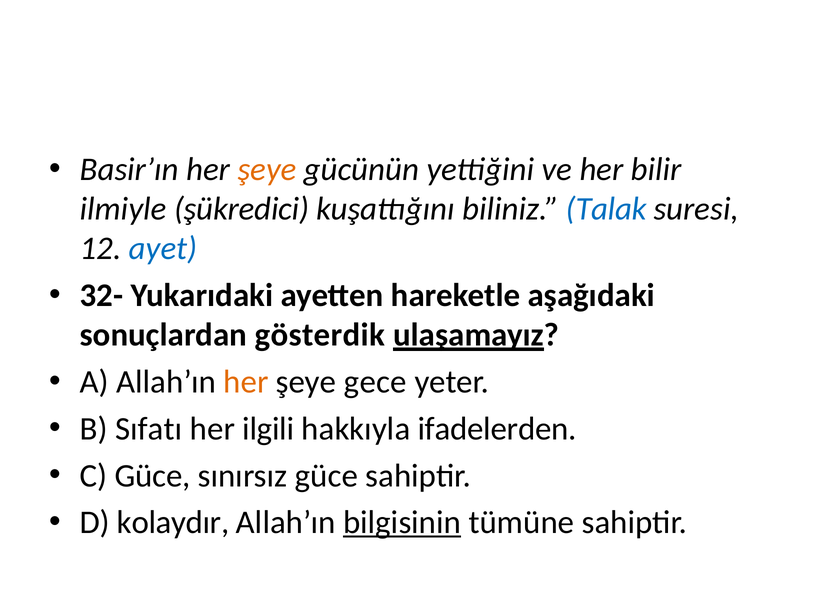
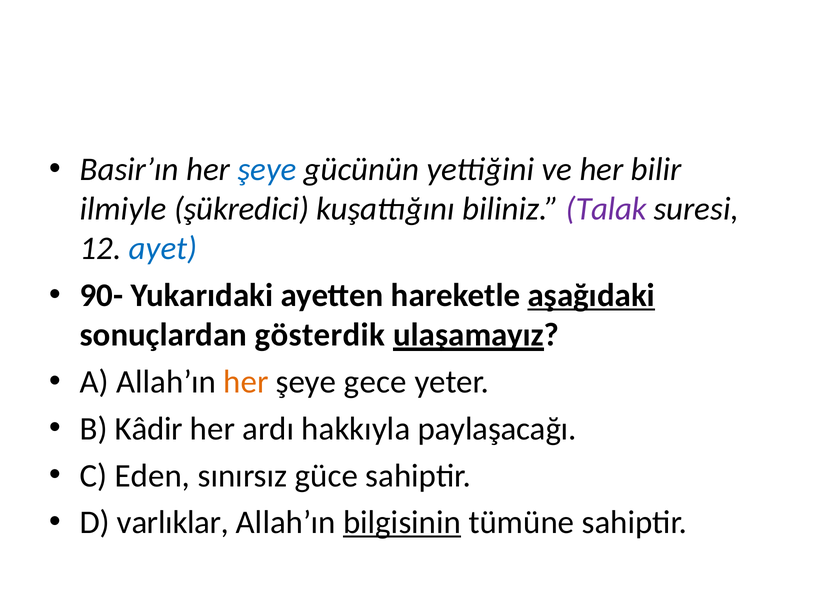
şeye at (267, 169) colour: orange -> blue
Talak colour: blue -> purple
32-: 32- -> 90-
aşağıdaki underline: none -> present
Sıfatı: Sıfatı -> Kâdir
ilgili: ilgili -> ardı
ifadelerden: ifadelerden -> paylaşacağı
C Güce: Güce -> Eden
kolaydır: kolaydır -> varlıklar
